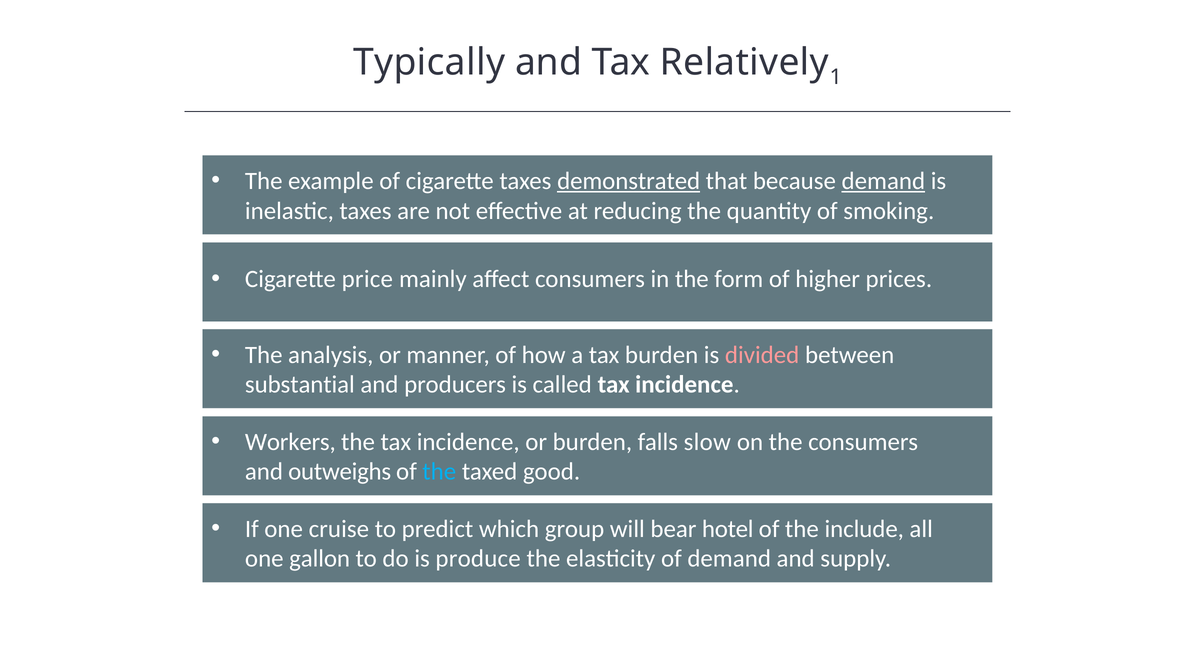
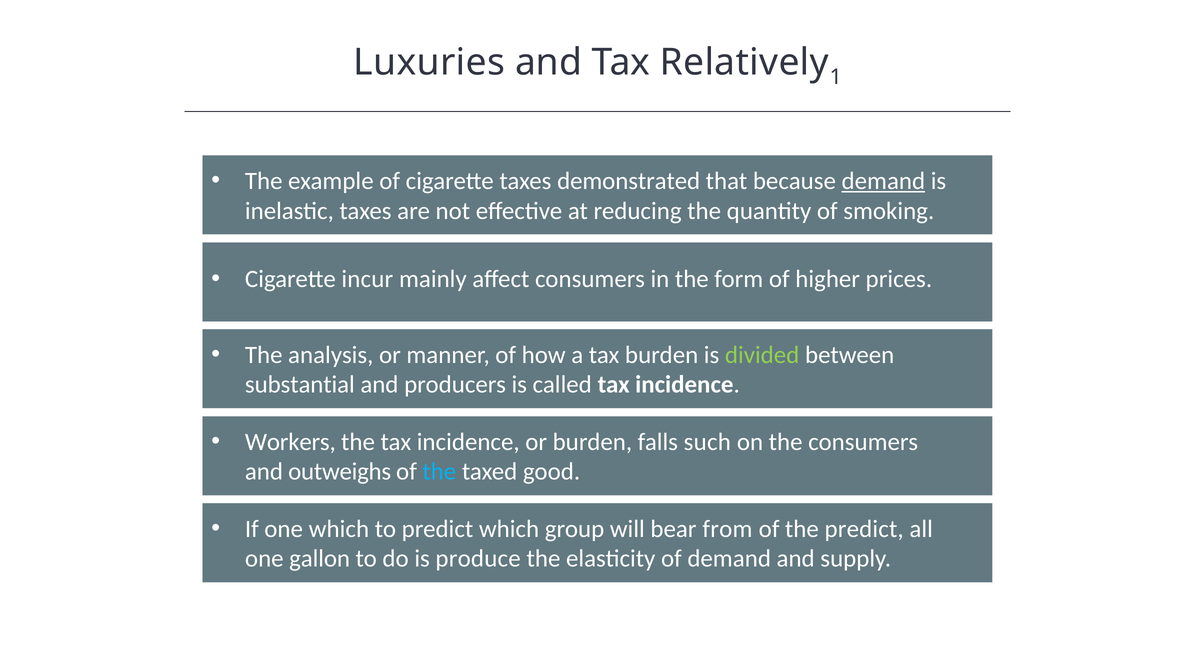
Typically: Typically -> Luxuries
demonstrated underline: present -> none
price: price -> incur
divided colour: pink -> light green
slow: slow -> such
one cruise: cruise -> which
hotel: hotel -> from
the include: include -> predict
